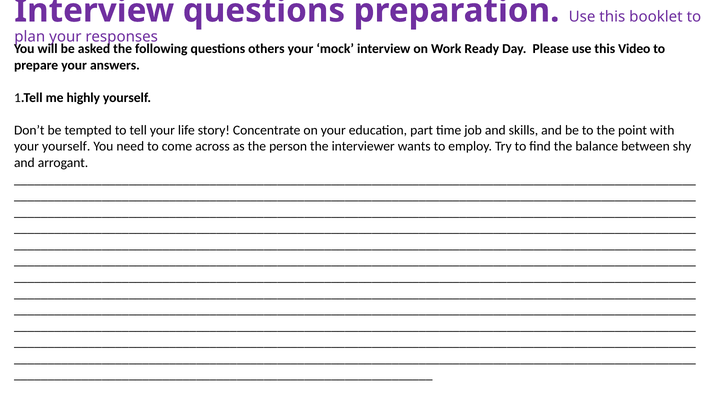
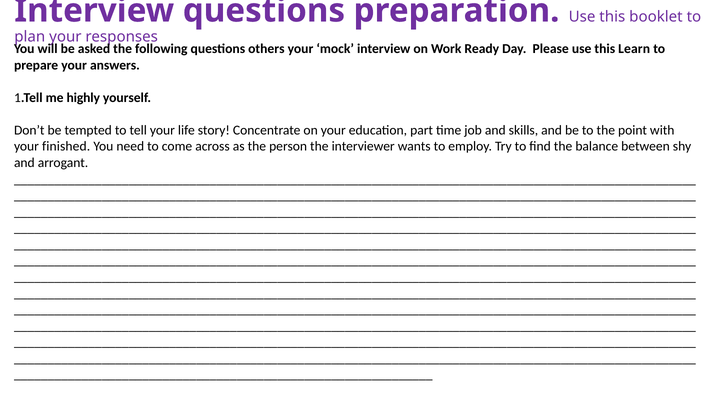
Video: Video -> Learn
your yourself: yourself -> finished
